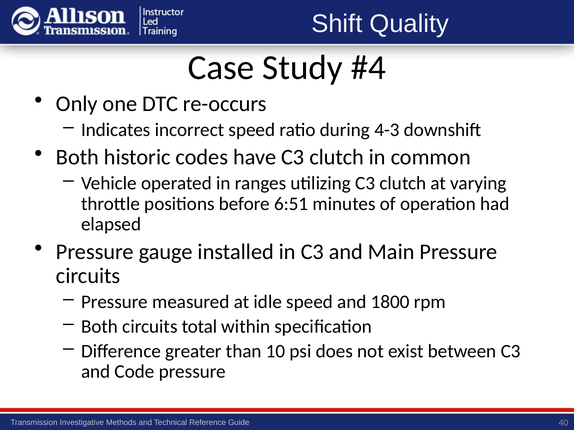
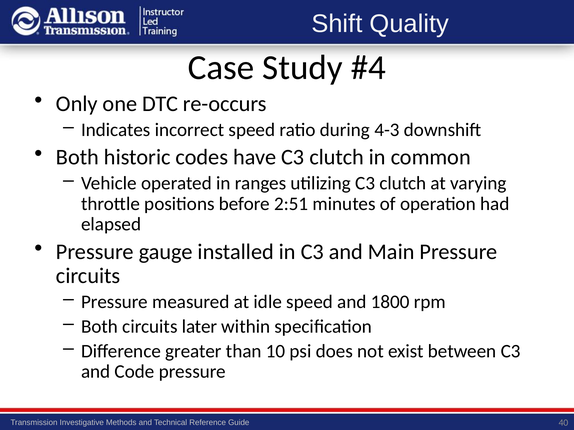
6:51: 6:51 -> 2:51
total: total -> later
